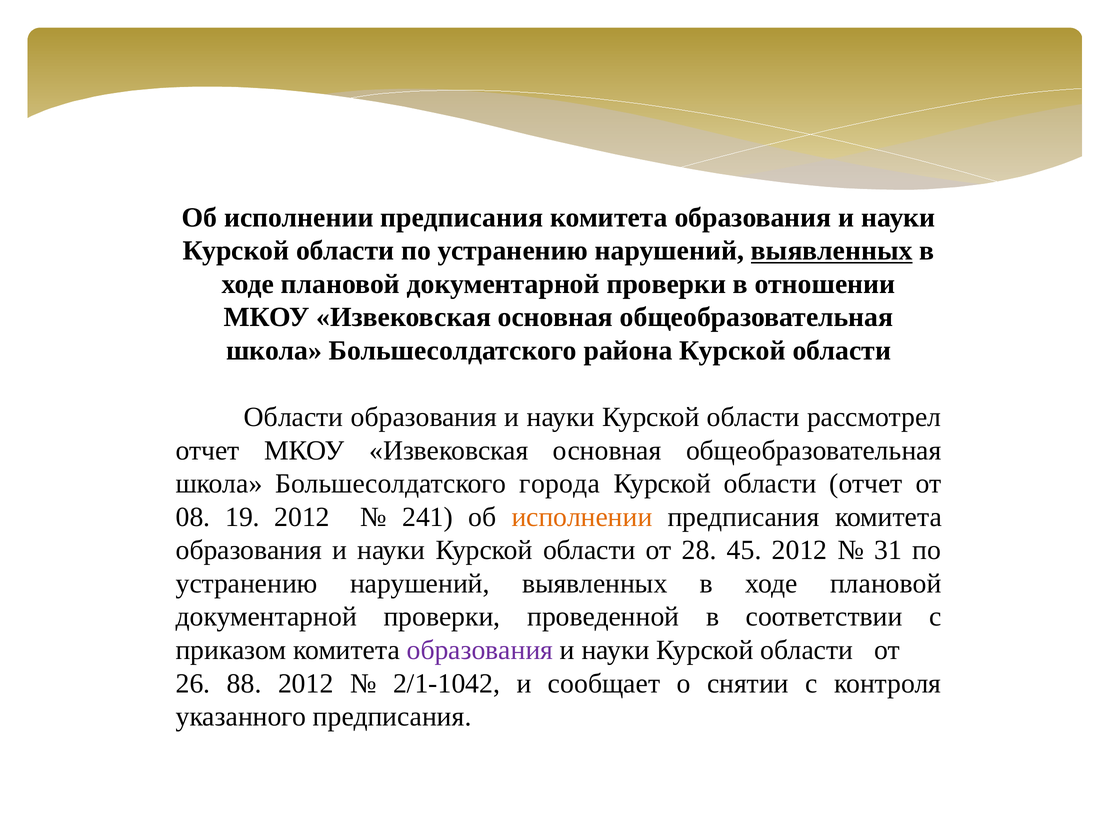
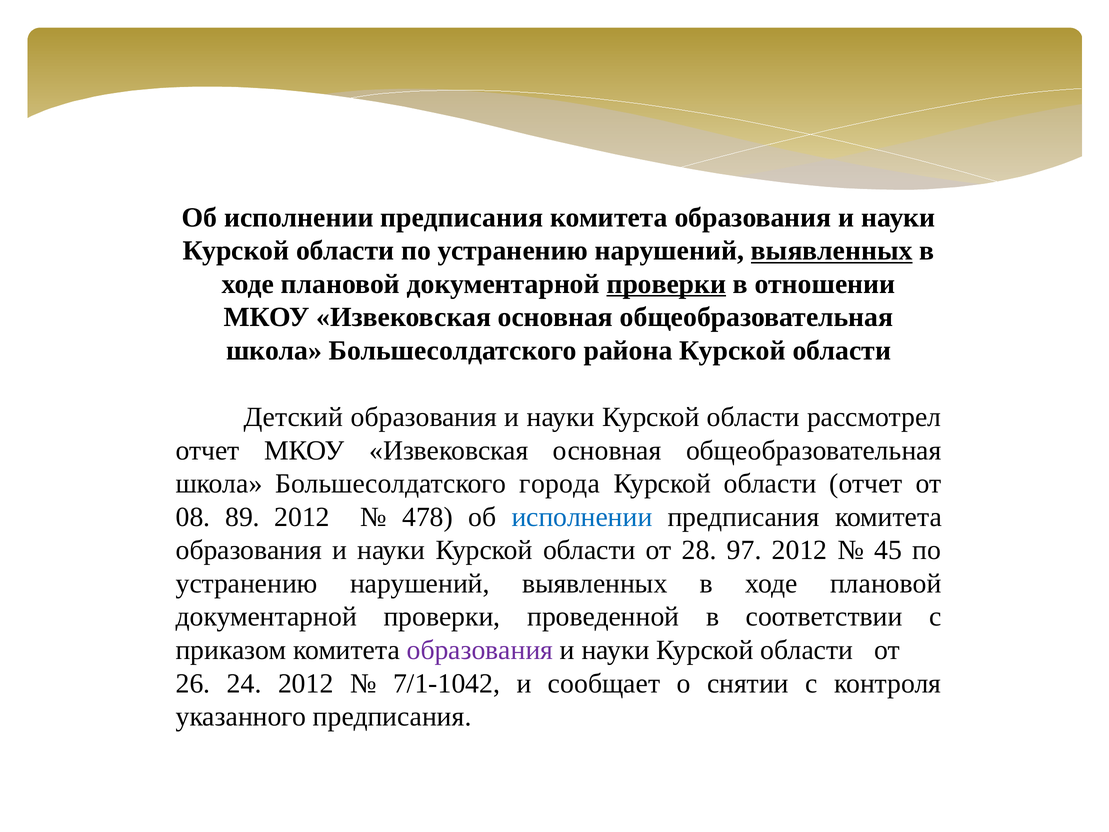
проверки at (666, 284) underline: none -> present
Области at (294, 417): Области -> Детский
19: 19 -> 89
241: 241 -> 478
исполнении at (582, 517) colour: orange -> blue
45: 45 -> 97
31: 31 -> 45
88: 88 -> 24
2/1-1042: 2/1-1042 -> 7/1-1042
